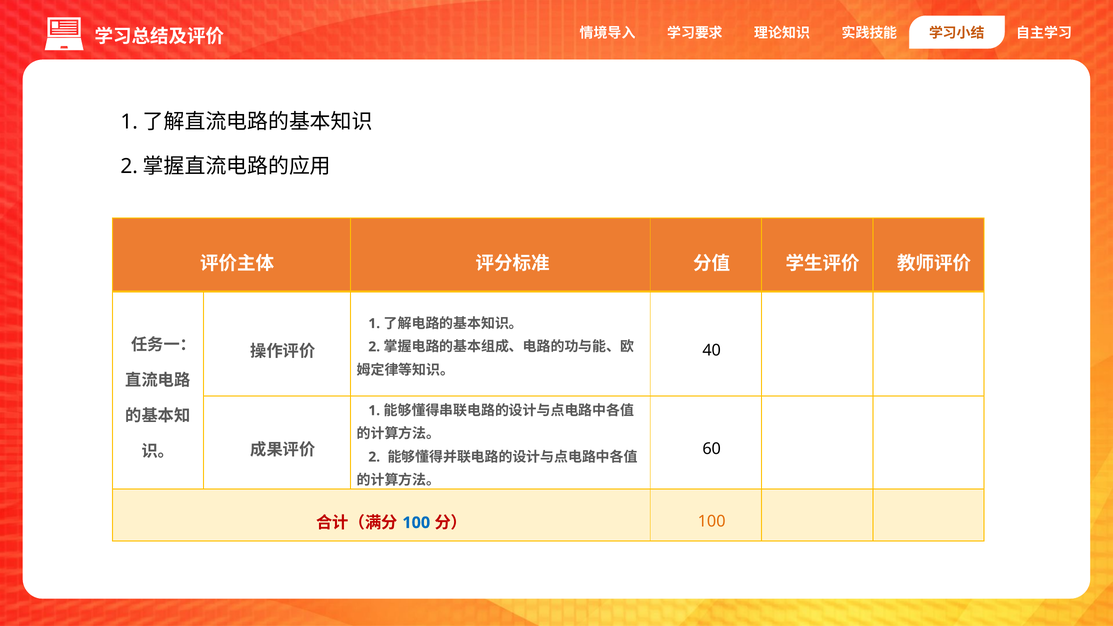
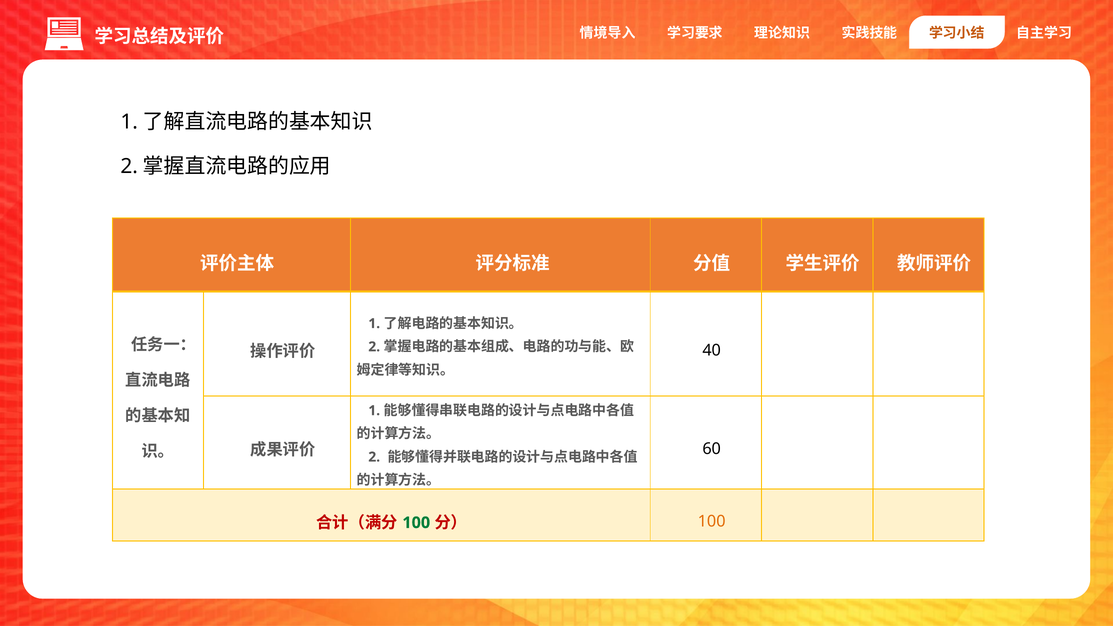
100 at (416, 523) colour: blue -> green
